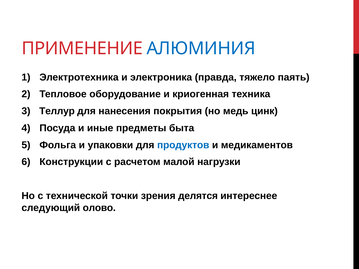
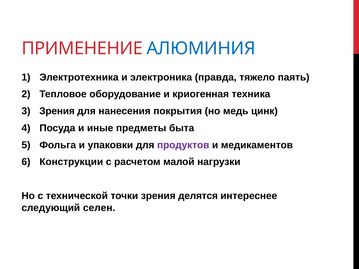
Теллур at (57, 111): Теллур -> Зрения
продуктов colour: blue -> purple
олово: олово -> селен
